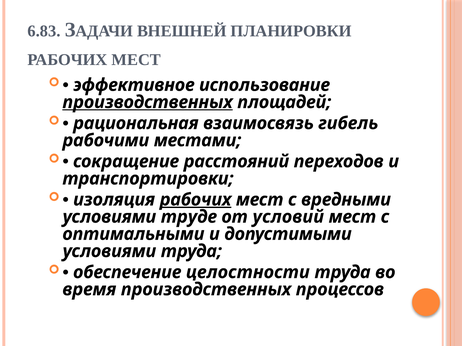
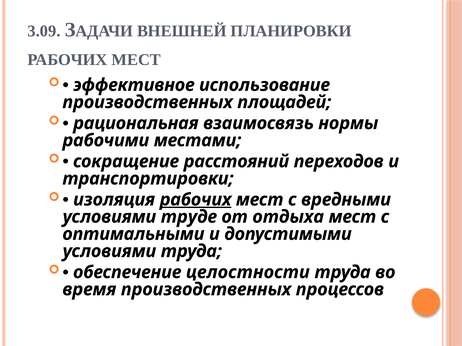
6.83: 6.83 -> 3.09
производственных at (148, 102) underline: present -> none
гибель: гибель -> нормы
условий: условий -> отдыха
